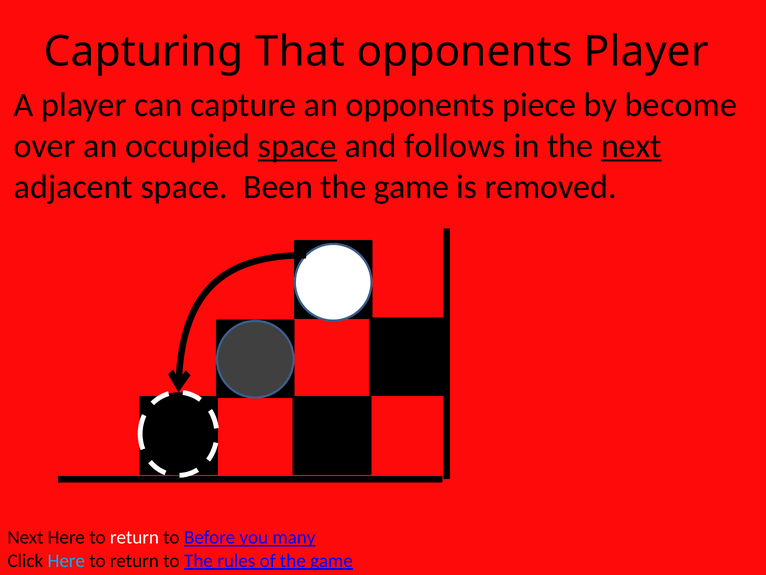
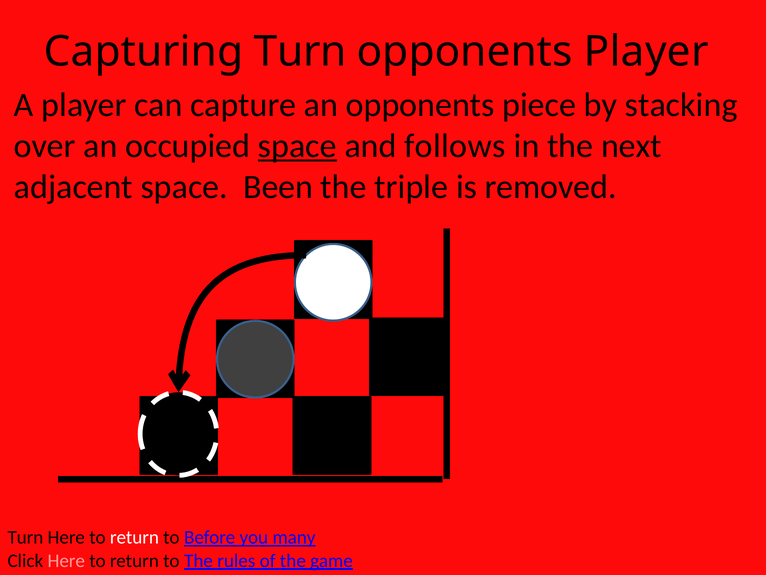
Capturing That: That -> Turn
become: become -> stacking
next at (631, 146) underline: present -> none
game at (411, 187): game -> triple
Next at (25, 537): Next -> Turn
Here at (66, 560) colour: light blue -> pink
